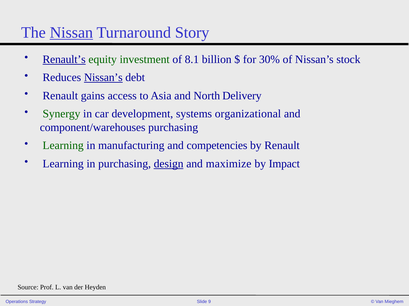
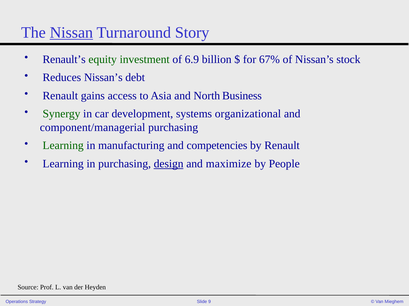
Renault’s underline: present -> none
8.1: 8.1 -> 6.9
30%: 30% -> 67%
Nissan’s at (103, 78) underline: present -> none
Delivery: Delivery -> Business
component/warehouses: component/warehouses -> component/managerial
Impact: Impact -> People
